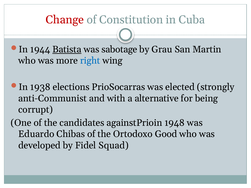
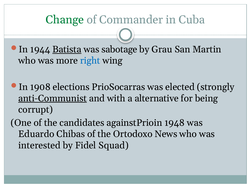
Change colour: red -> green
Constitution: Constitution -> Commander
1938: 1938 -> 1908
anti-Communist underline: none -> present
Good: Good -> News
developed: developed -> interested
